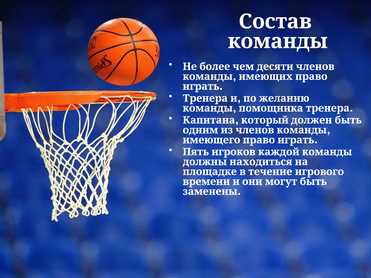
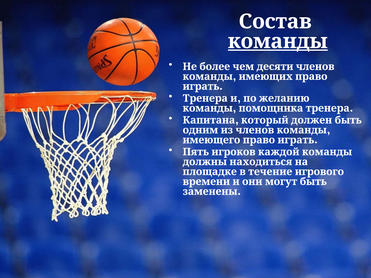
команды at (278, 41) underline: none -> present
